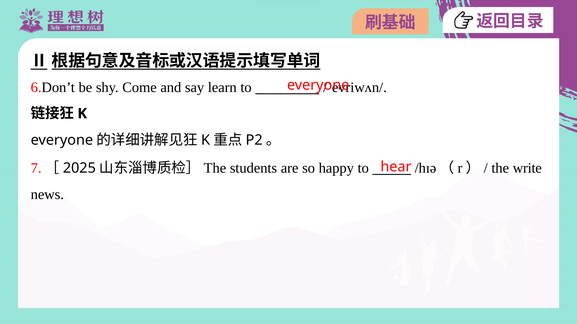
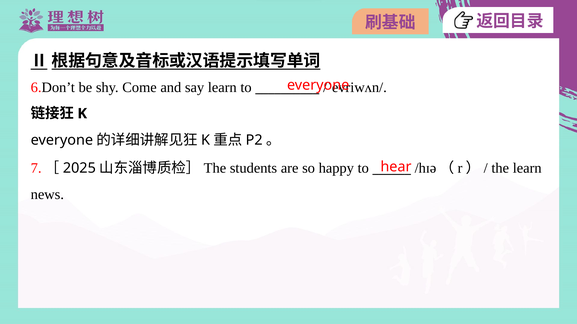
the write: write -> learn
